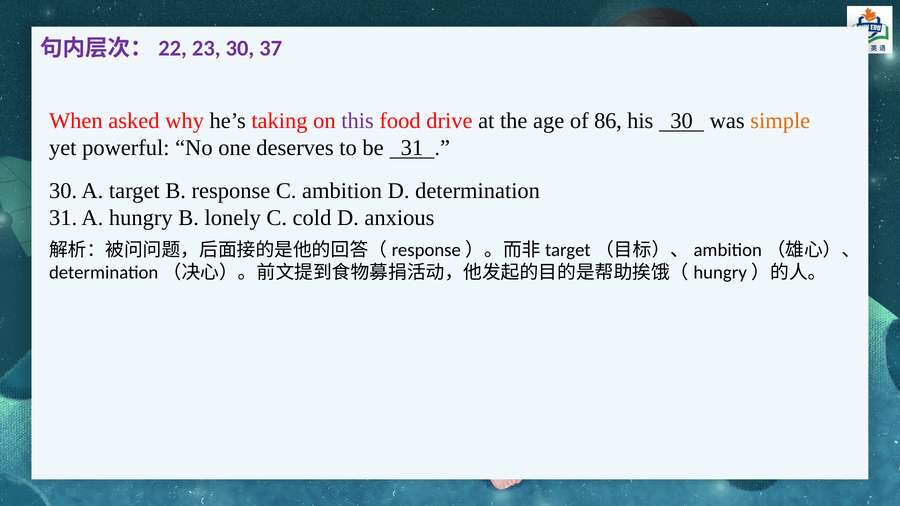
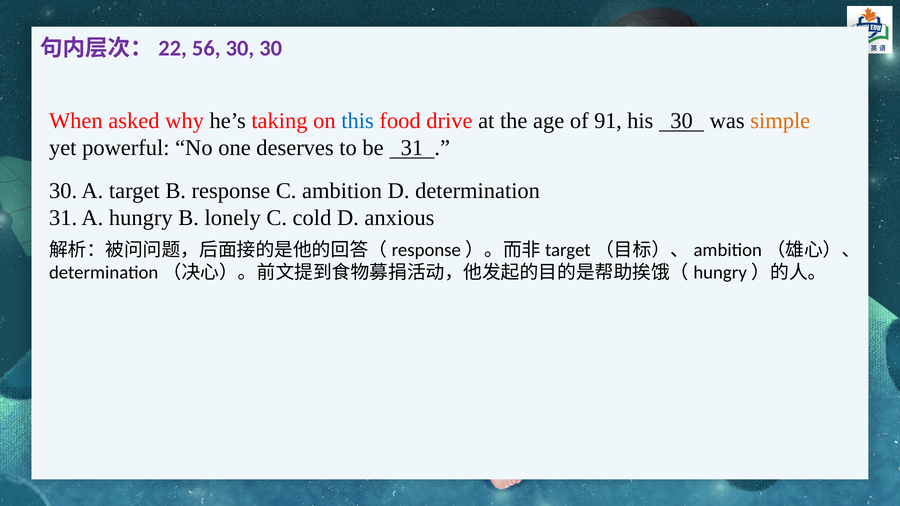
23: 23 -> 56
30 37: 37 -> 30
this colour: purple -> blue
86: 86 -> 91
